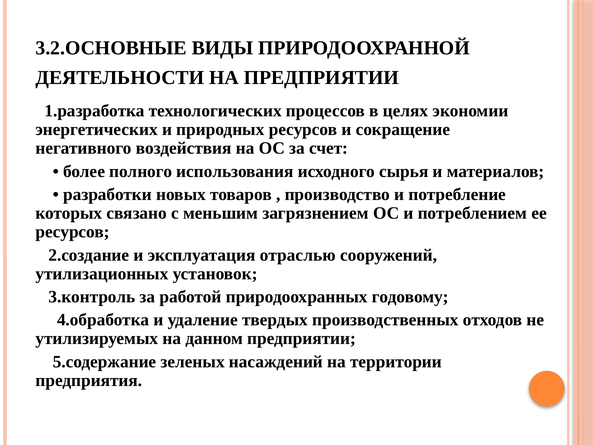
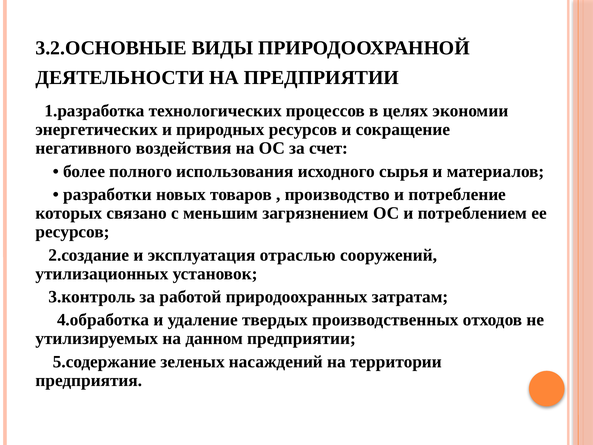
годовому: годовому -> затратам
